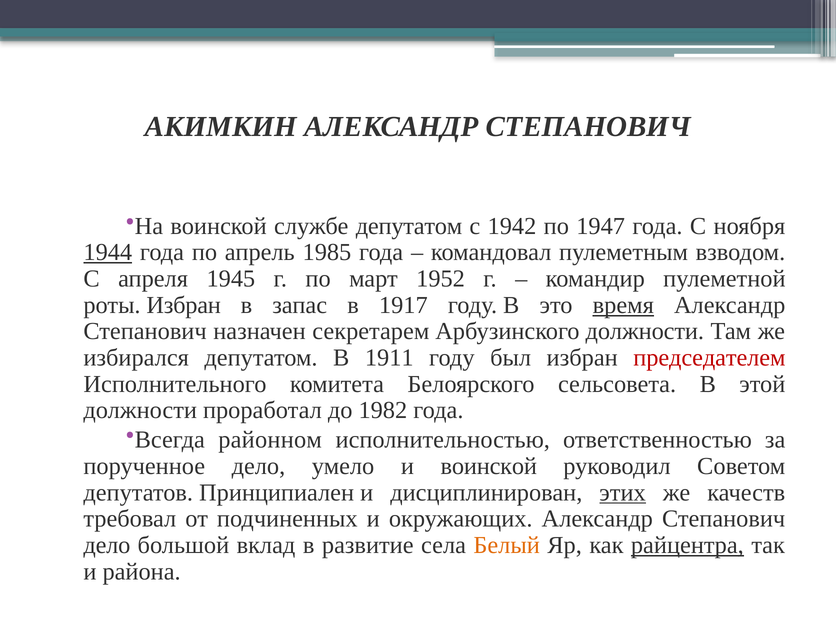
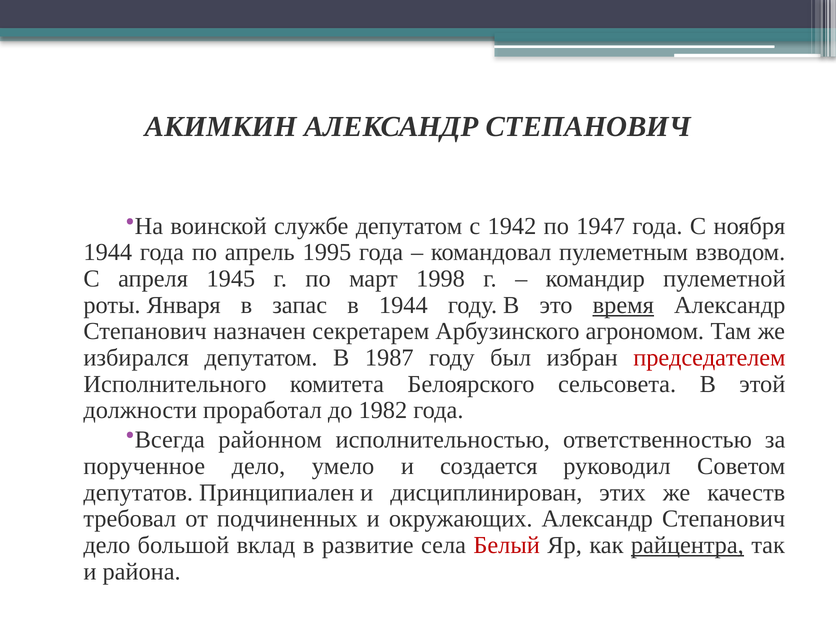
1944 at (108, 252) underline: present -> none
1985: 1985 -> 1995
1952: 1952 -> 1998
роты Избран: Избран -> Января
в 1917: 1917 -> 1944
Арбузинского должности: должности -> агрономом
1911: 1911 -> 1987
и воинской: воинской -> создается
этих underline: present -> none
Белый colour: orange -> red
